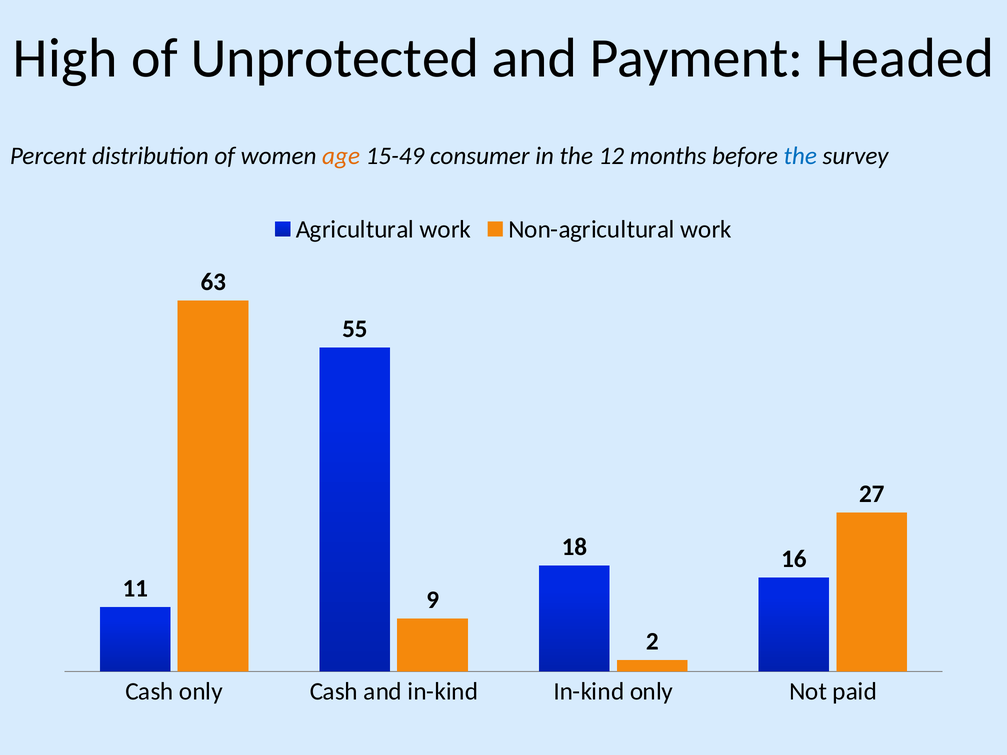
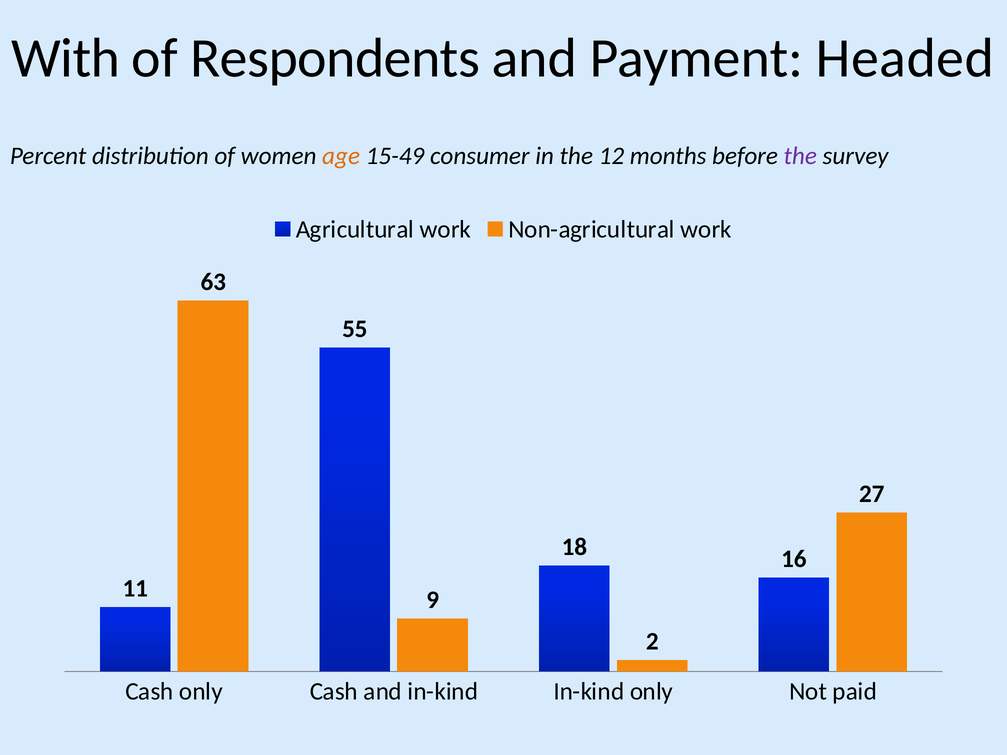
High: High -> With
Unprotected: Unprotected -> Respondents
the at (800, 156) colour: blue -> purple
